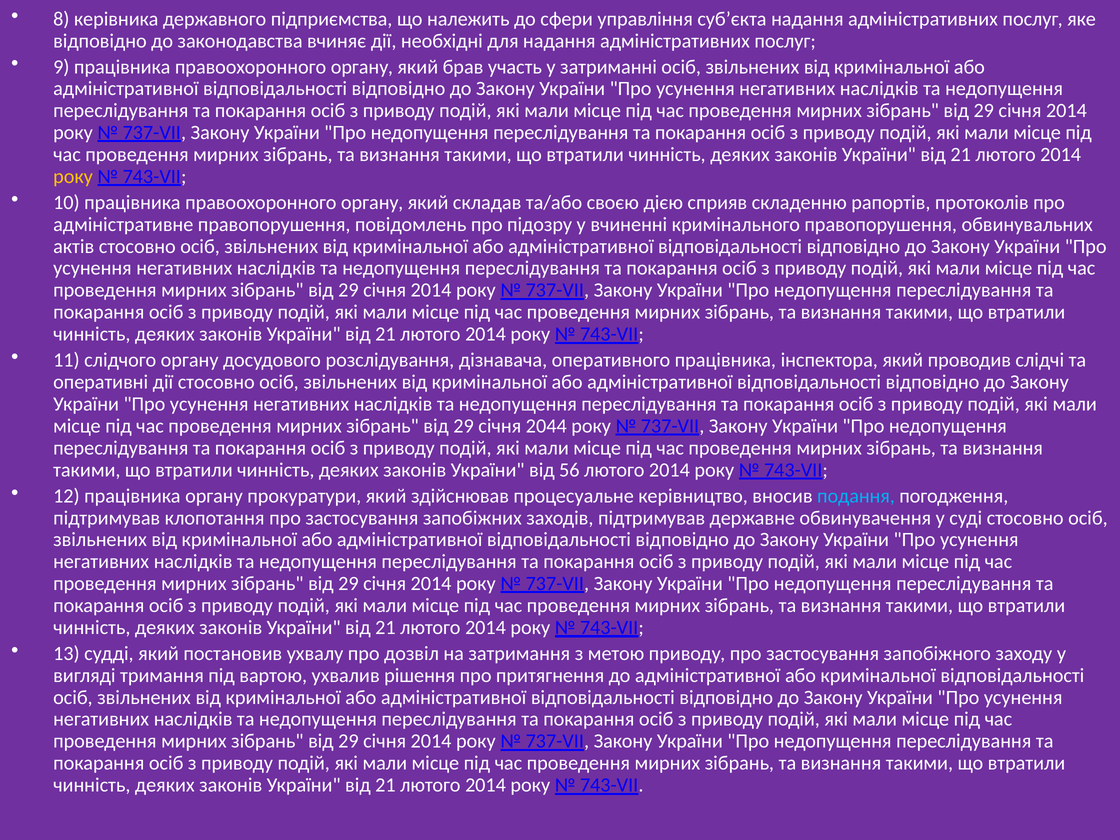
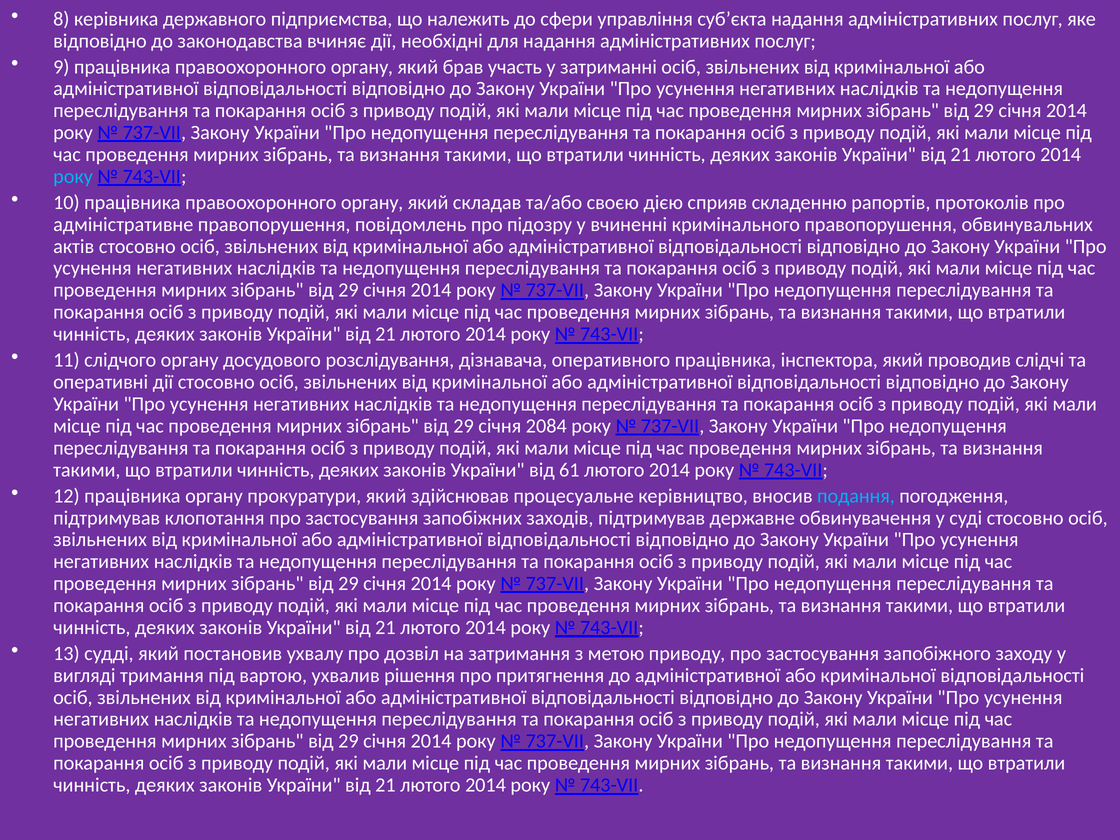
року at (73, 176) colour: yellow -> light blue
2044: 2044 -> 2084
56: 56 -> 61
